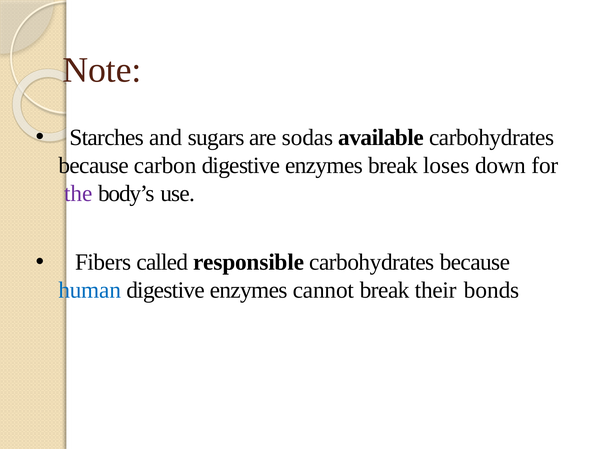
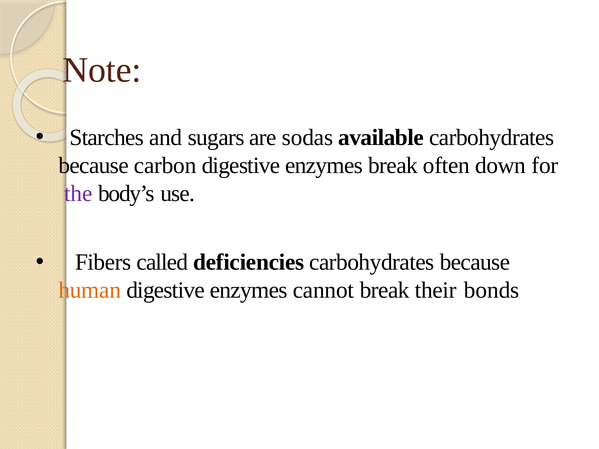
loses: loses -> often
responsible: responsible -> deficiencies
human colour: blue -> orange
